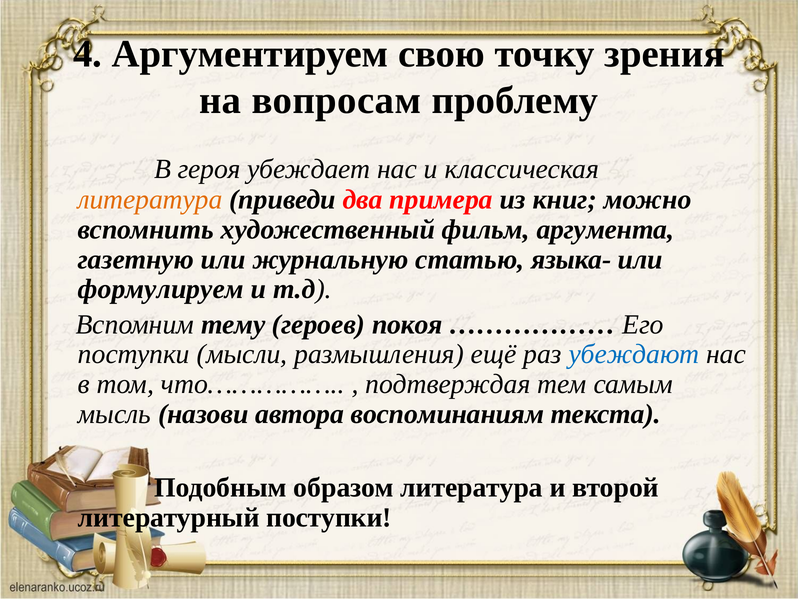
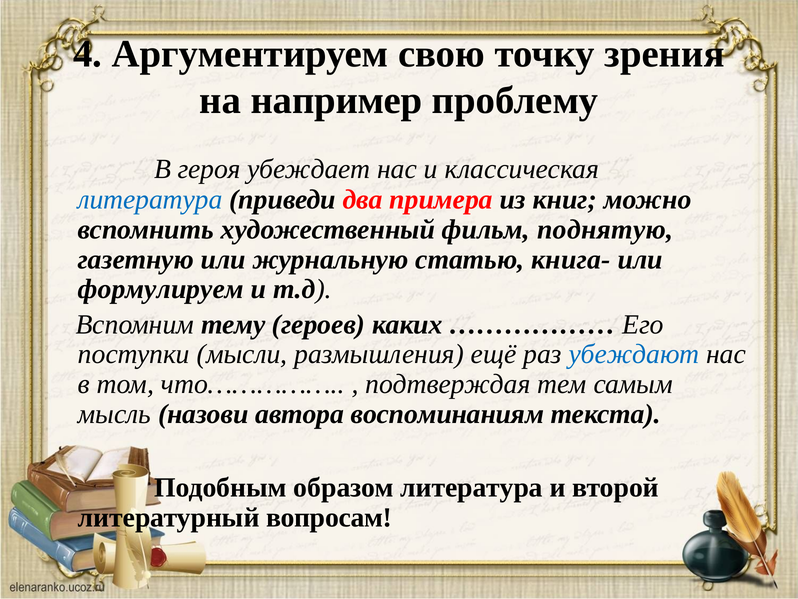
вопросам: вопросам -> например
литература at (150, 199) colour: orange -> blue
аргумента: аргумента -> поднятую
языка-: языка- -> книга-
покоя: покоя -> каких
литературный поступки: поступки -> вопросам
